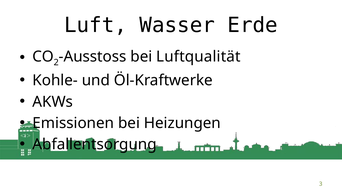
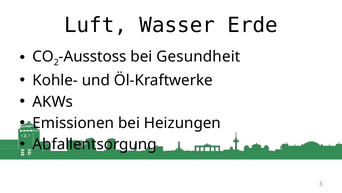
Luftqualität: Luftqualität -> Gesundheit
